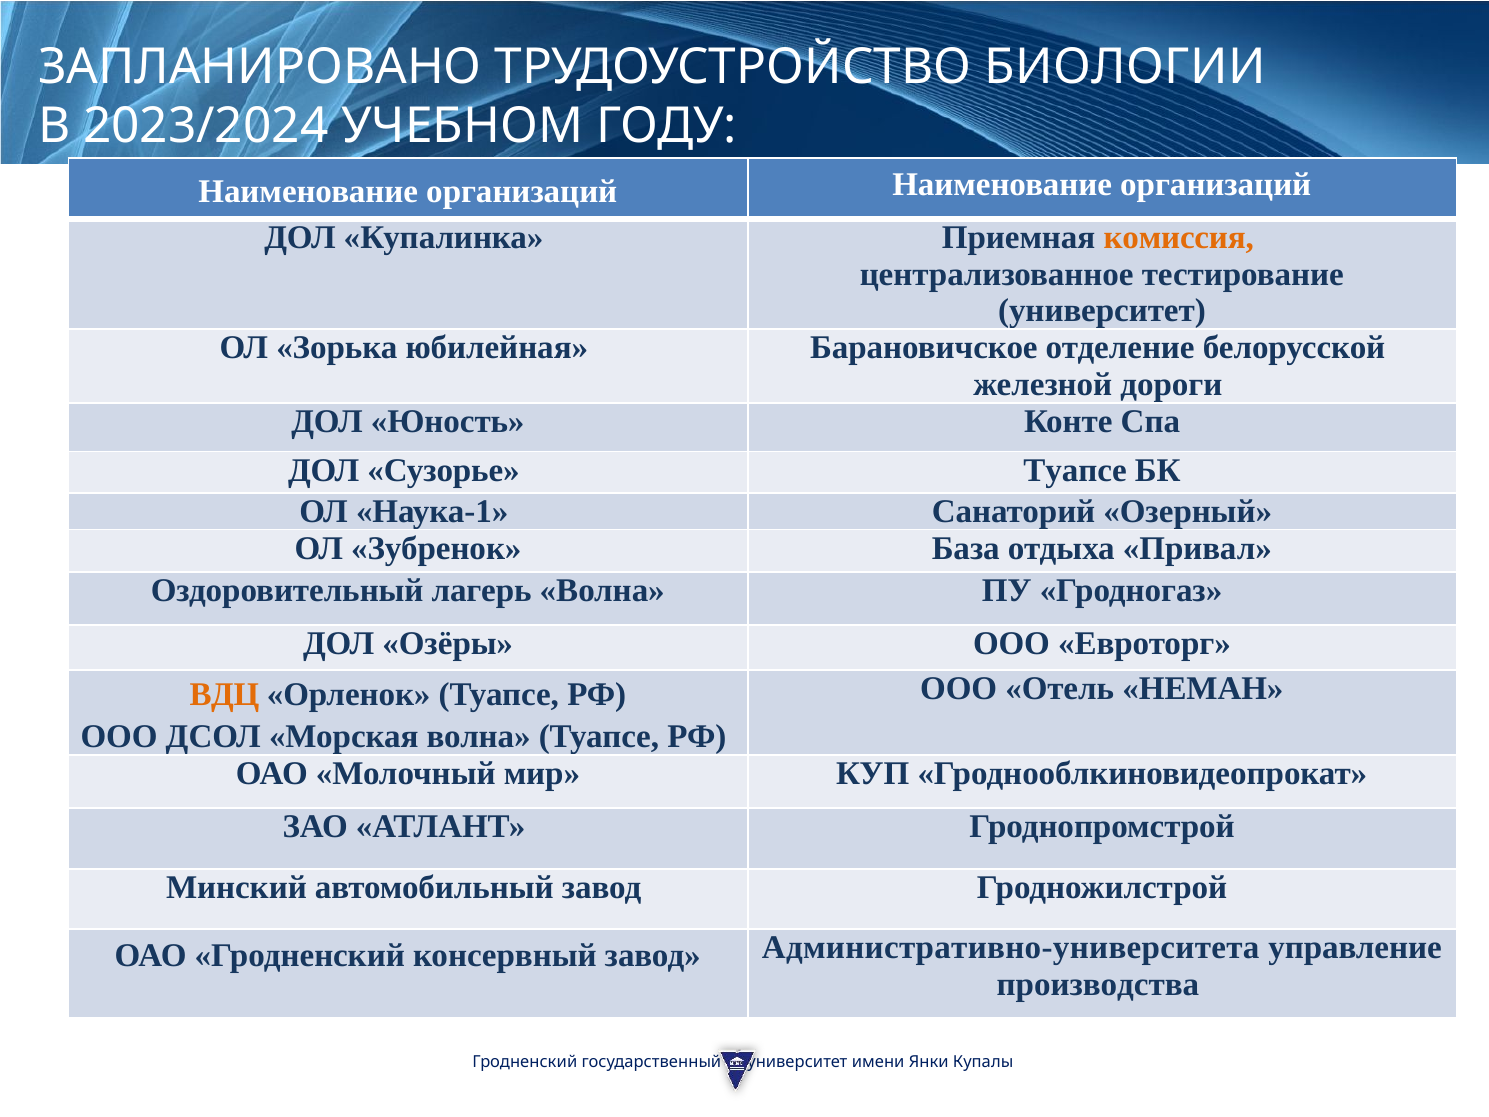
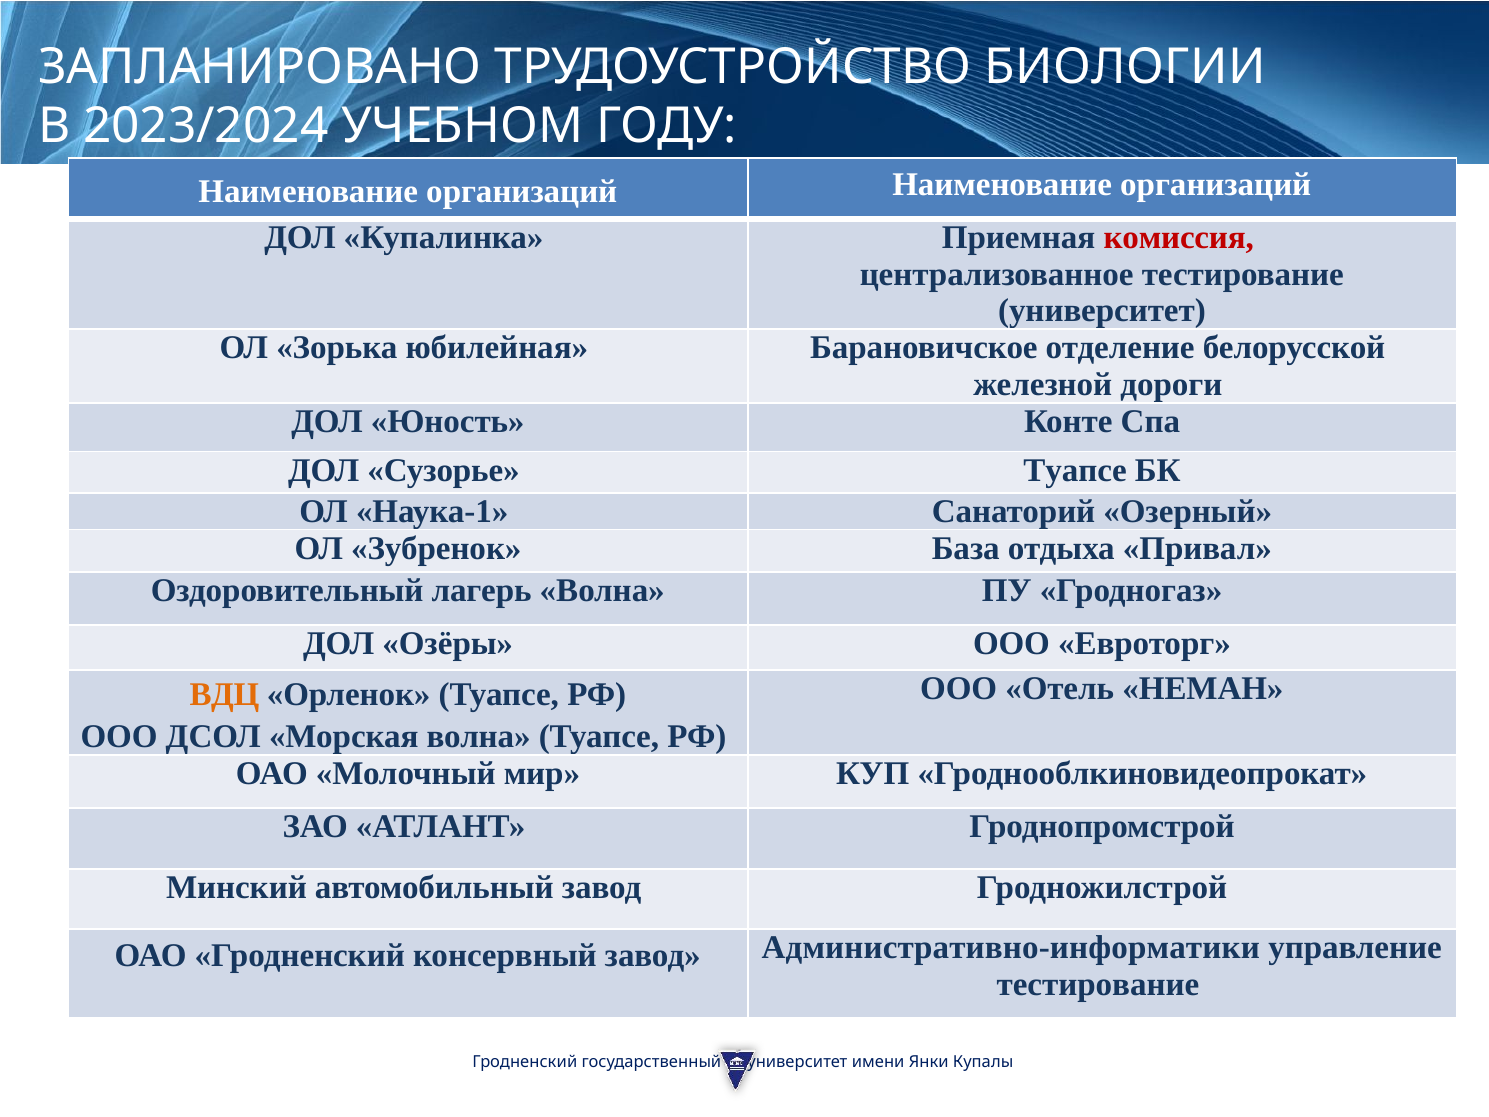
комиссия colour: orange -> red
Административно-университета: Административно-университета -> Административно-информатики
производства at (1098, 984): производства -> тестирование
